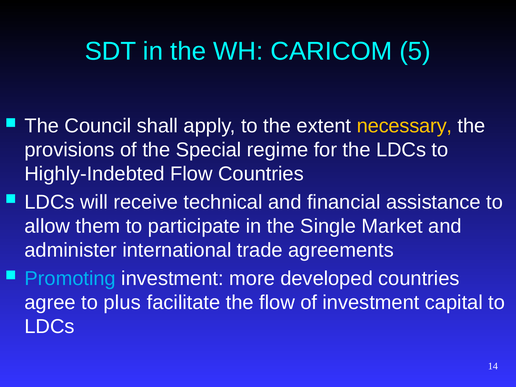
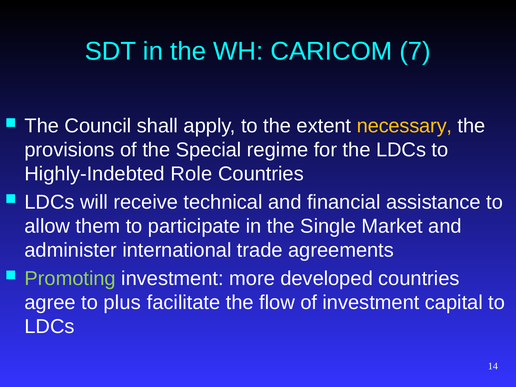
5: 5 -> 7
Highly-Indebted Flow: Flow -> Role
Promoting colour: light blue -> light green
